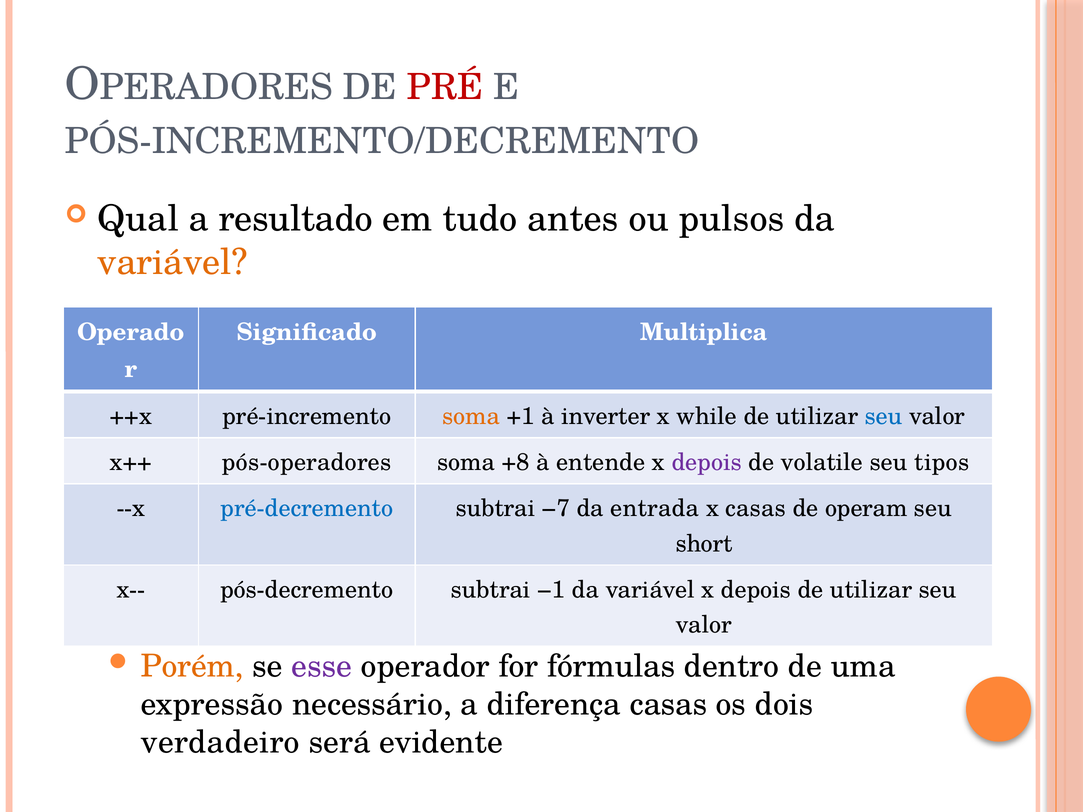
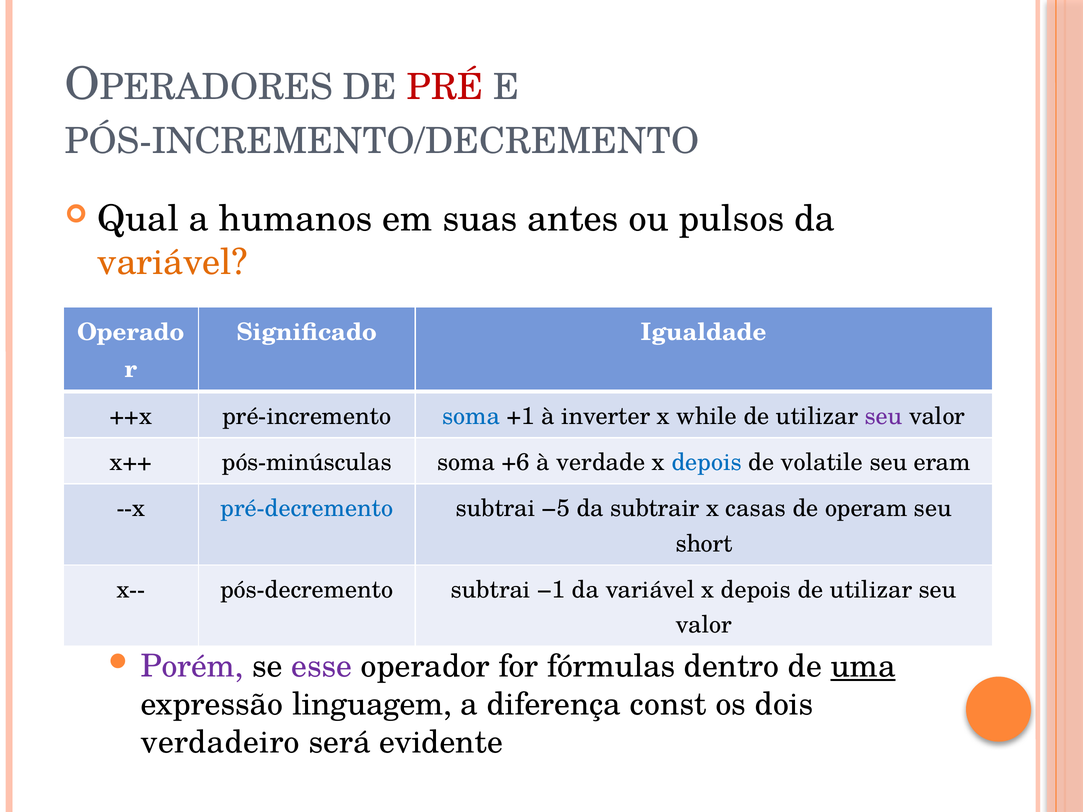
resultado: resultado -> humanos
tudo: tudo -> suas
Multiplica: Multiplica -> Igualdade
soma at (471, 416) colour: orange -> blue
seu at (884, 416) colour: blue -> purple
pós-operadores: pós-operadores -> pós-minúsculas
+8: +8 -> +6
entende: entende -> verdade
depois at (707, 463) colour: purple -> blue
tipos: tipos -> eram
−7: −7 -> −5
entrada: entrada -> subtrair
Porém colour: orange -> purple
uma underline: none -> present
necessário: necessário -> linguagem
diferença casas: casas -> const
